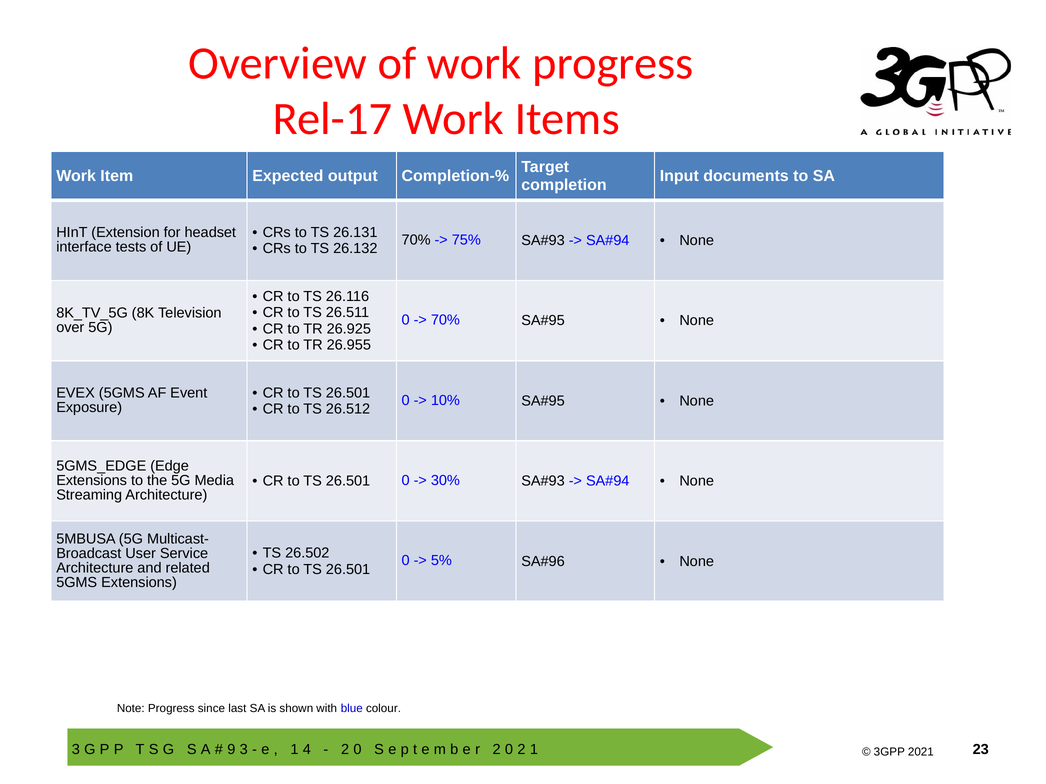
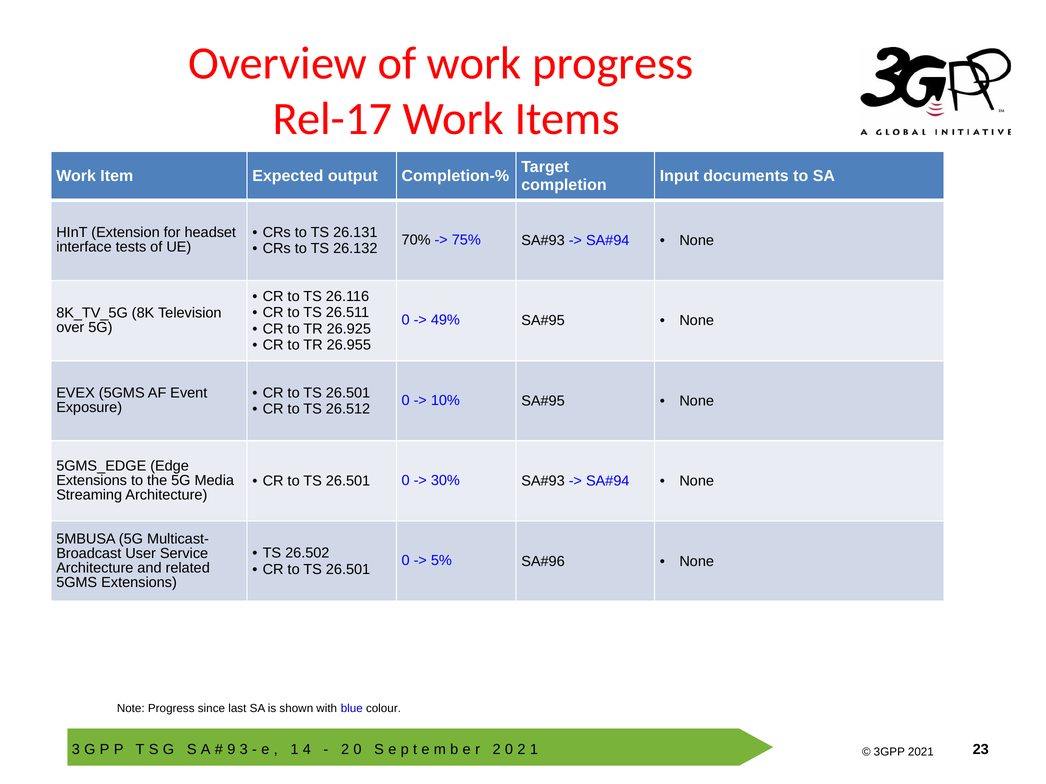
70% at (445, 320): 70% -> 49%
